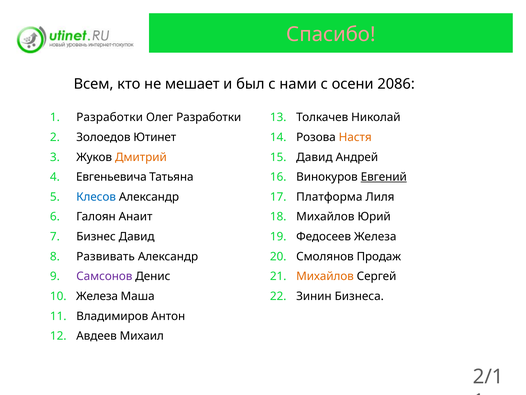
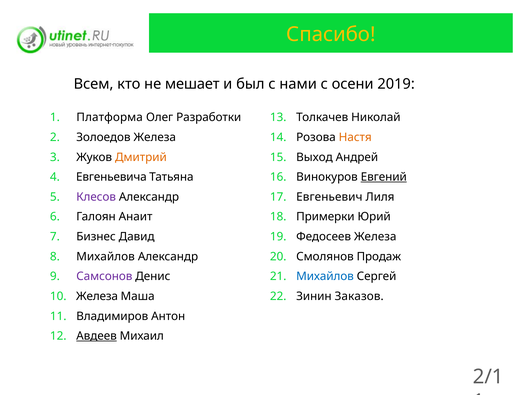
Спасибо colour: pink -> yellow
2086: 2086 -> 2019
Разработки at (110, 117): Разработки -> Платформа
Золоедов Ютинет: Ютинет -> Железа
Давид at (314, 157): Давид -> Выход
Клесов colour: blue -> purple
Платформа: Платформа -> Евгеньевич
Михайлов at (325, 217): Михайлов -> Примерки
Развивать at (106, 256): Развивать -> Михайлов
Михайлов at (325, 276) colour: orange -> blue
Бизнеса: Бизнеса -> Заказов
Авдеев underline: none -> present
